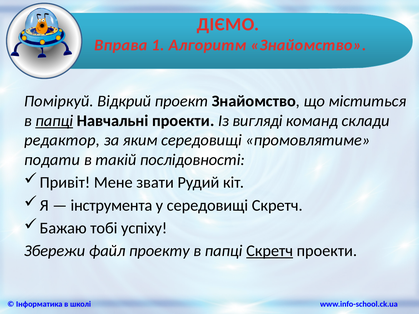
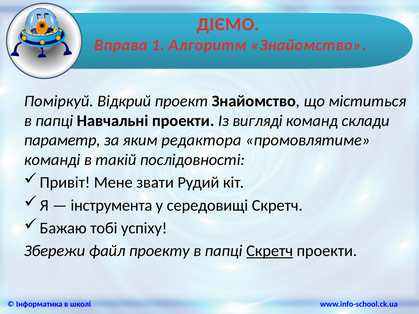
папці at (54, 121) underline: present -> none
редактор: редактор -> параметр
яким середовищі: середовищі -> редактора
подати: подати -> команді
